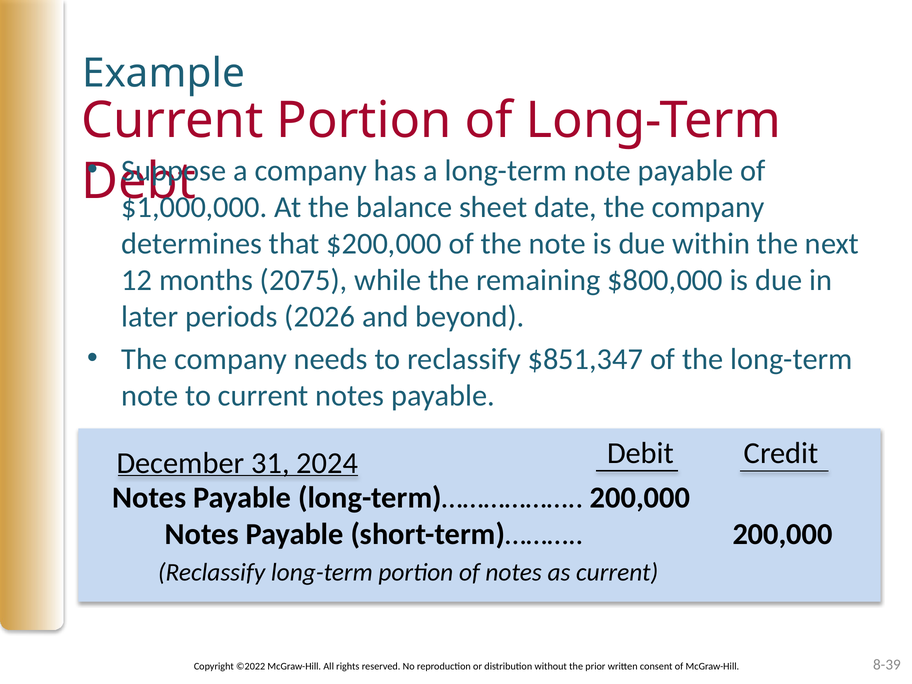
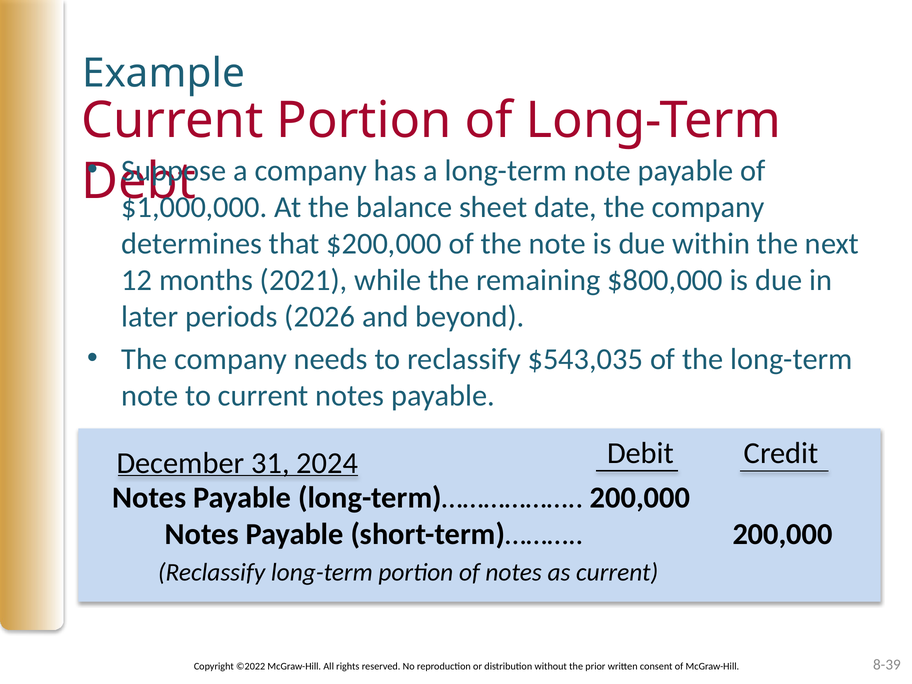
2075: 2075 -> 2021
$851,347: $851,347 -> $543,035
